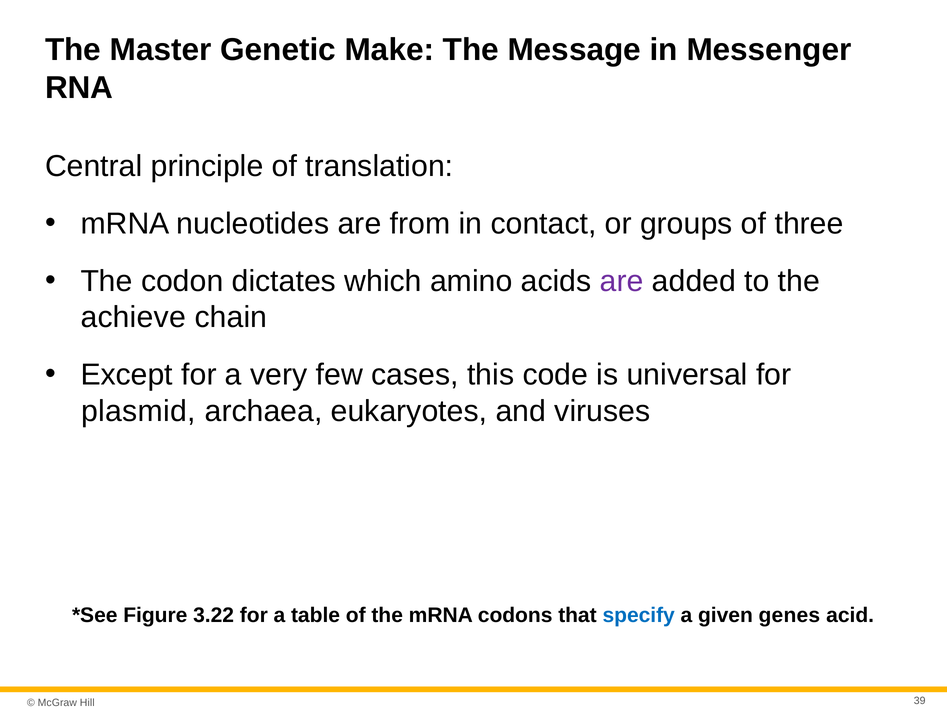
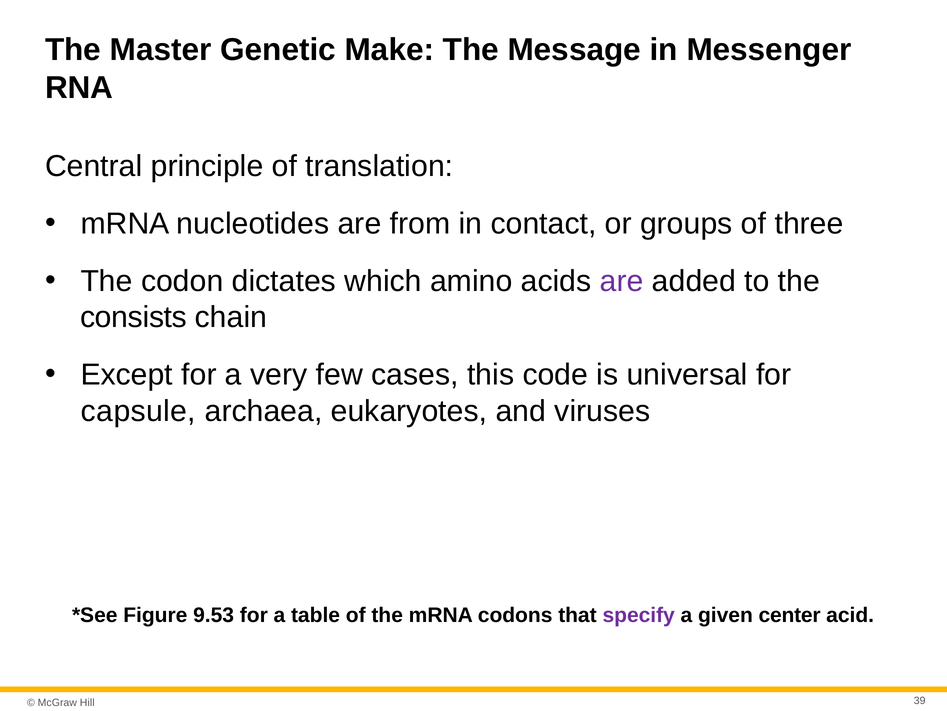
achieve: achieve -> consists
plasmid: plasmid -> capsule
3.22: 3.22 -> 9.53
specify colour: blue -> purple
genes: genes -> center
